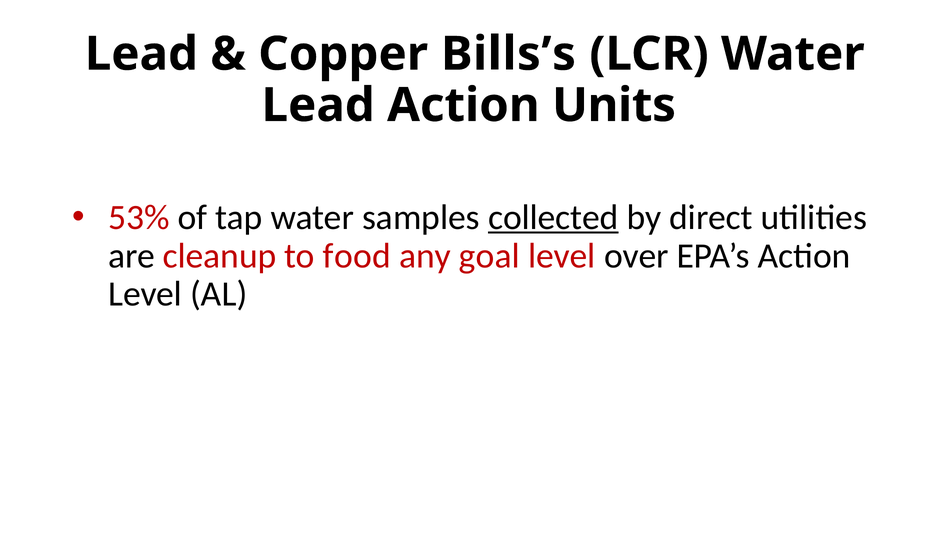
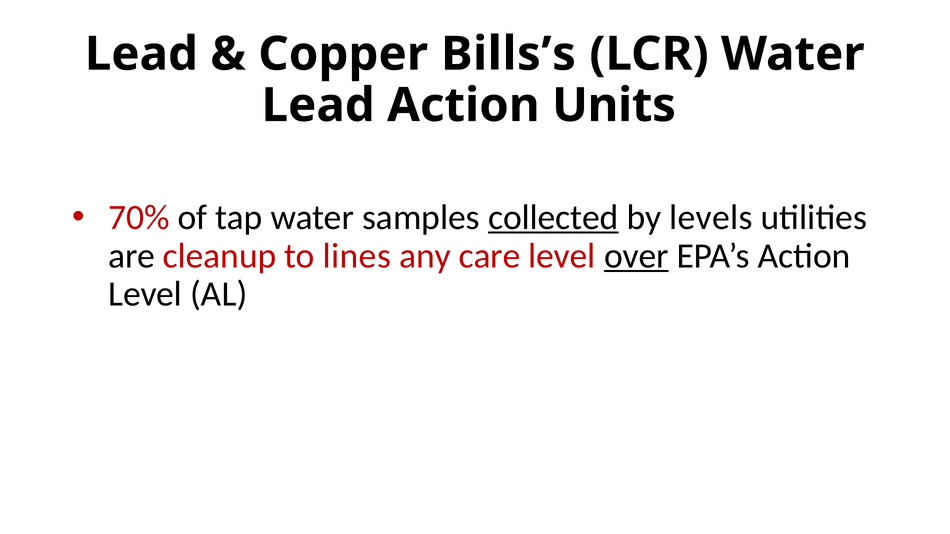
53%: 53% -> 70%
direct: direct -> levels
food: food -> lines
goal: goal -> care
over underline: none -> present
